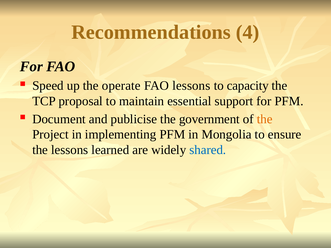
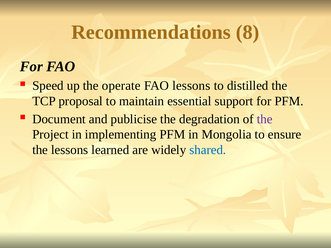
4: 4 -> 8
capacity: capacity -> distilled
government: government -> degradation
the at (265, 119) colour: orange -> purple
